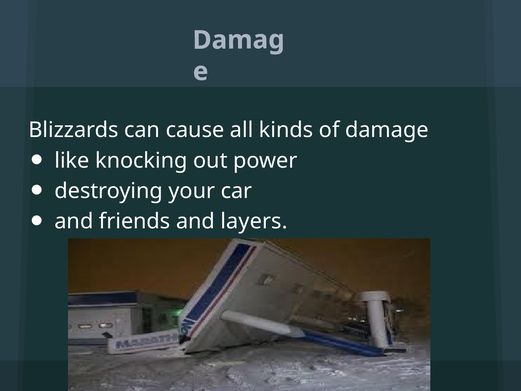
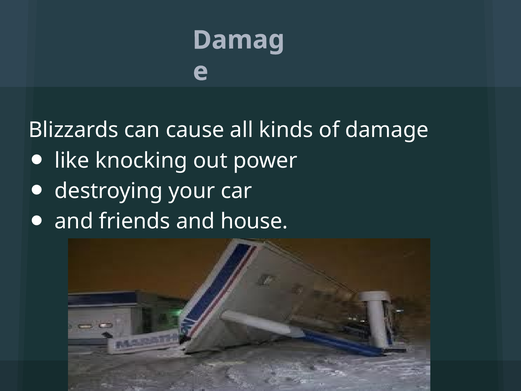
layers: layers -> house
